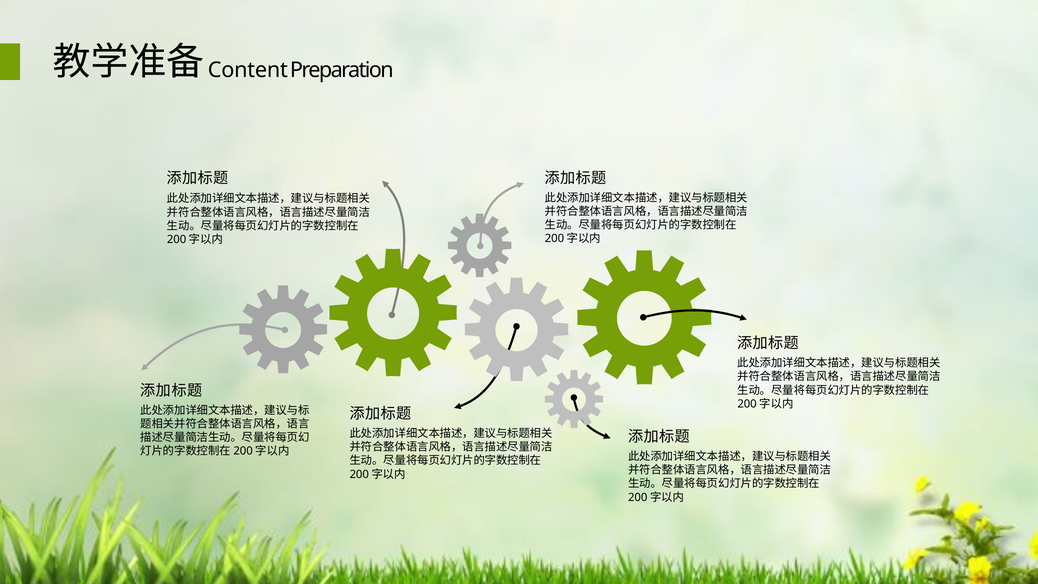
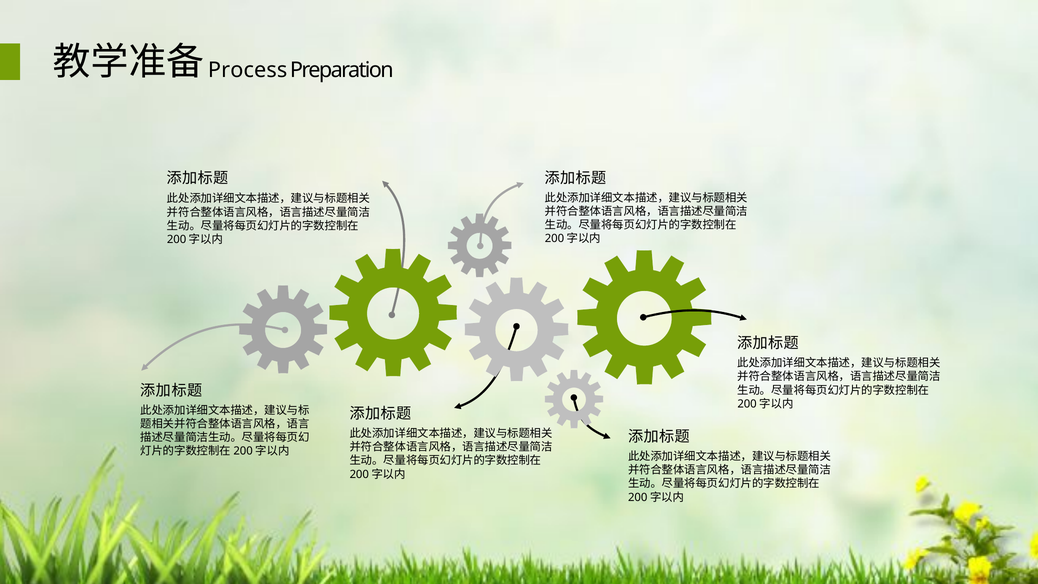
Content: Content -> Process
